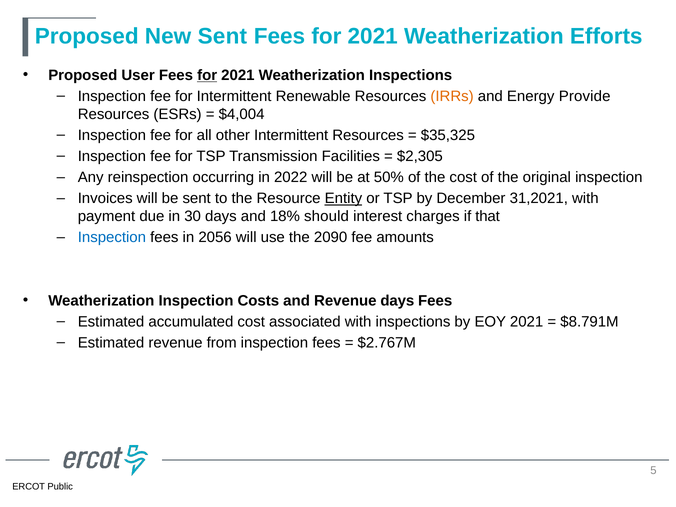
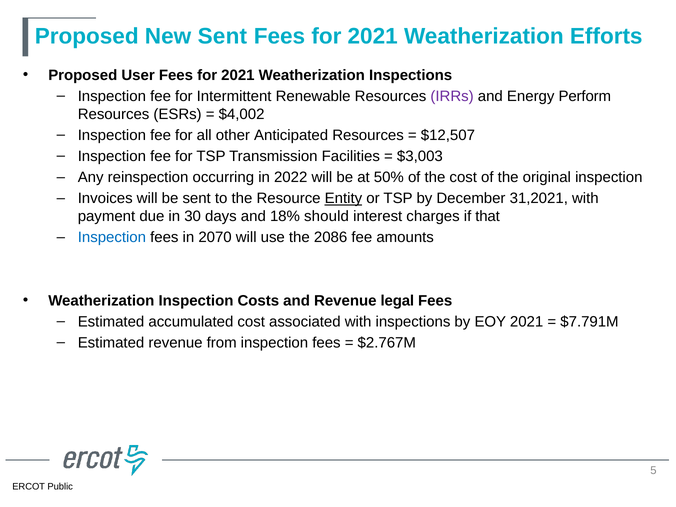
for at (207, 75) underline: present -> none
IRRs colour: orange -> purple
Provide: Provide -> Perform
$4,004: $4,004 -> $4,002
other Intermittent: Intermittent -> Anticipated
$35,325: $35,325 -> $12,507
$2,305: $2,305 -> $3,003
2056: 2056 -> 2070
2090: 2090 -> 2086
Revenue days: days -> legal
$8.791M: $8.791M -> $7.791M
